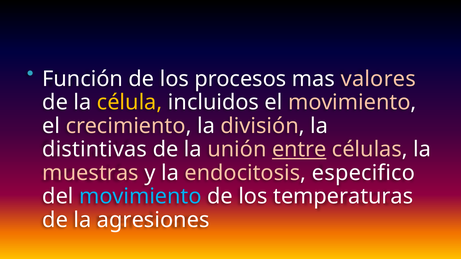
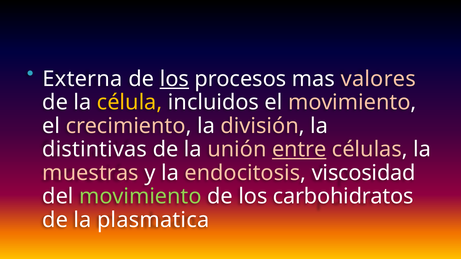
Función: Función -> Externa
los at (174, 79) underline: none -> present
especifico: especifico -> viscosidad
movimiento at (140, 197) colour: light blue -> light green
temperaturas: temperaturas -> carbohidratos
agresiones: agresiones -> plasmatica
